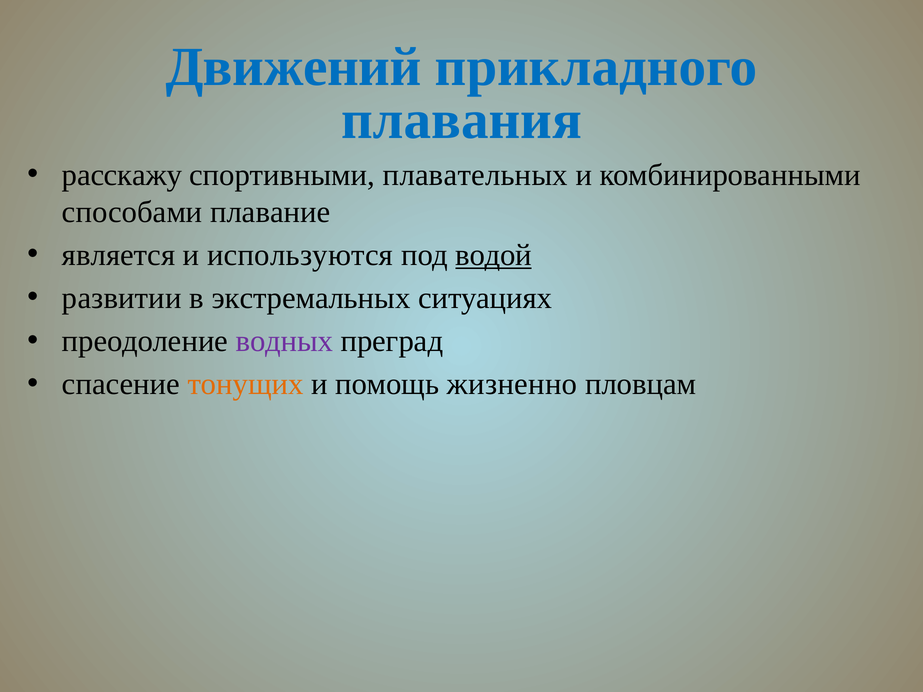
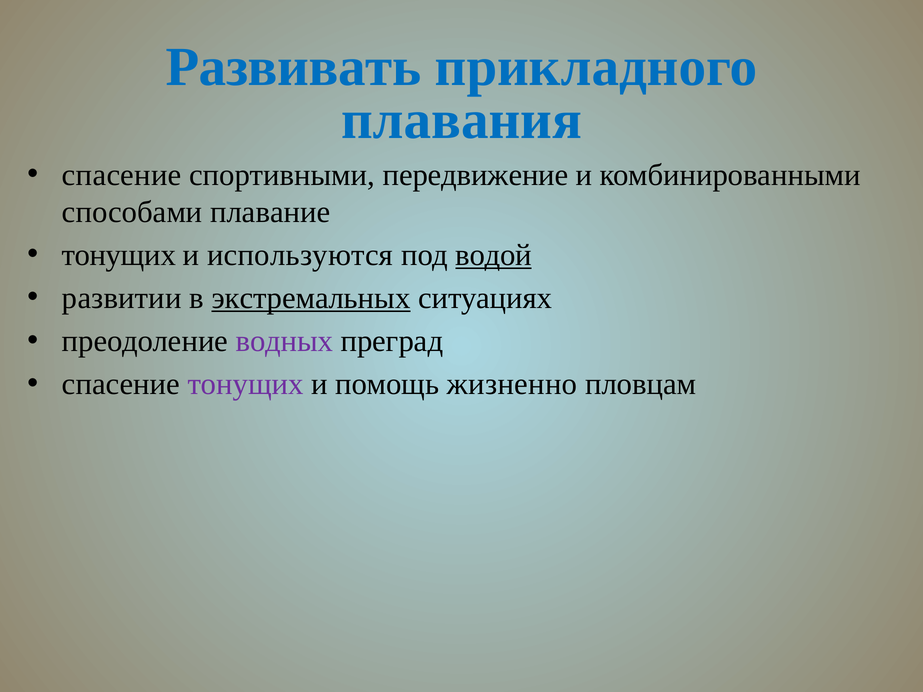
Движений: Движений -> Развивать
расскажу at (122, 175): расскажу -> спасение
плавательных: плавательных -> передвижение
является at (119, 255): является -> тонущих
экстремальных underline: none -> present
тонущих at (246, 384) colour: orange -> purple
